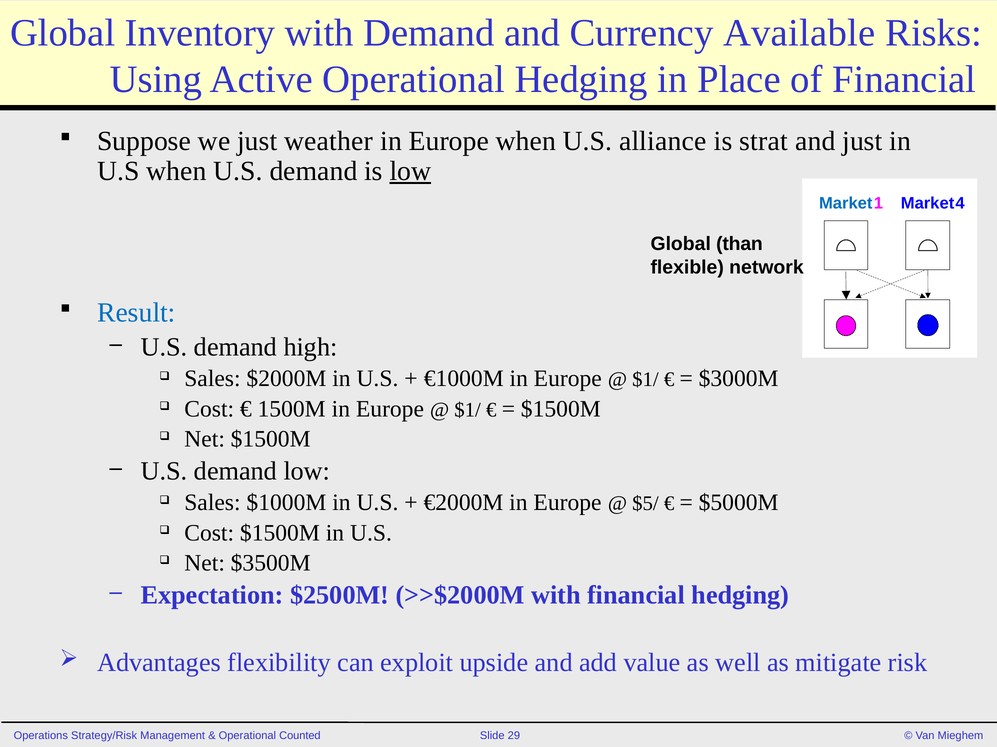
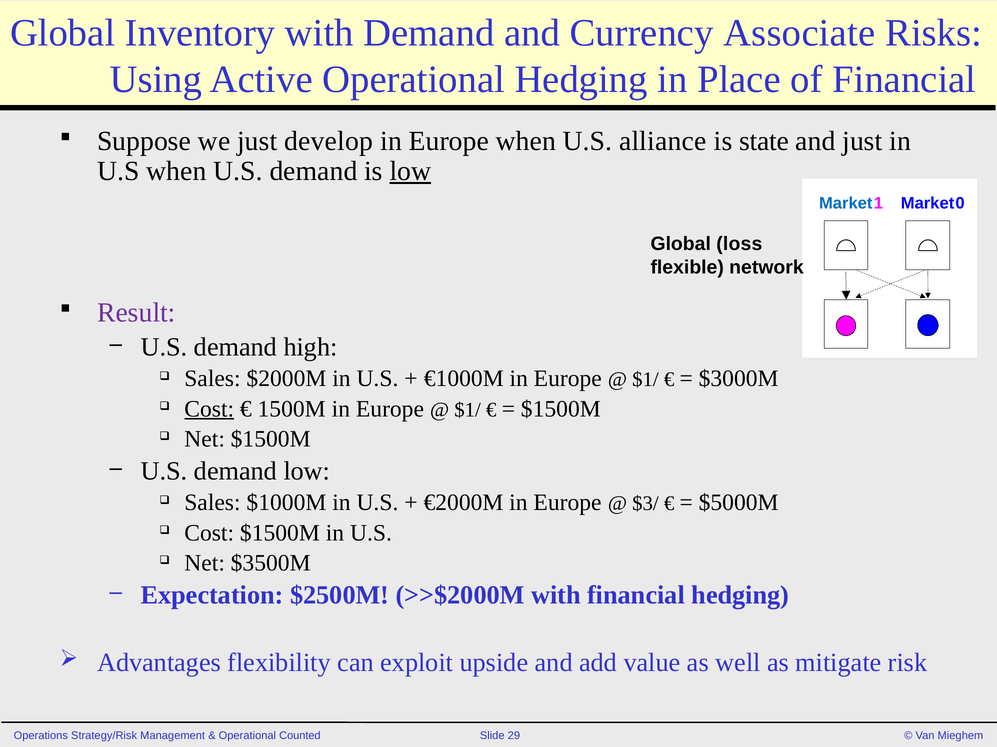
Available: Available -> Associate
weather: weather -> develop
strat: strat -> state
4: 4 -> 0
than: than -> loss
Result colour: blue -> purple
Cost at (209, 409) underline: none -> present
$5/: $5/ -> $3/
